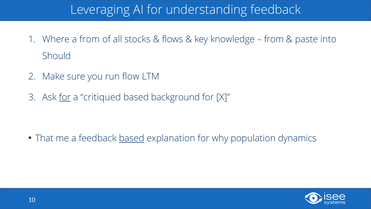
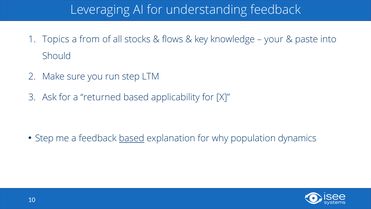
Where: Where -> Topics
from at (274, 39): from -> your
run flow: flow -> step
for at (65, 97) underline: present -> none
critiqued: critiqued -> returned
background: background -> applicability
That at (44, 138): That -> Step
